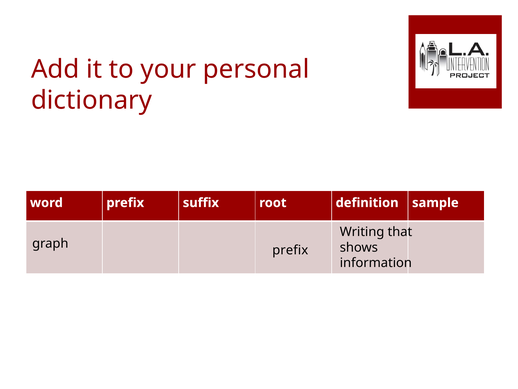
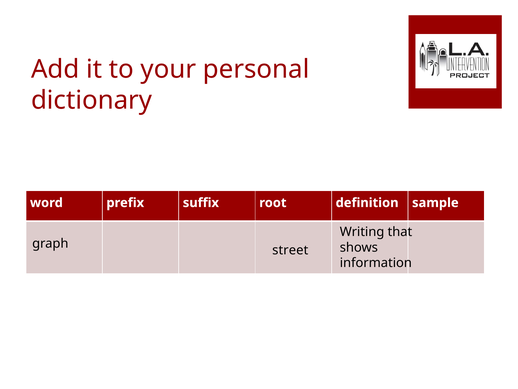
prefix at (290, 250): prefix -> street
